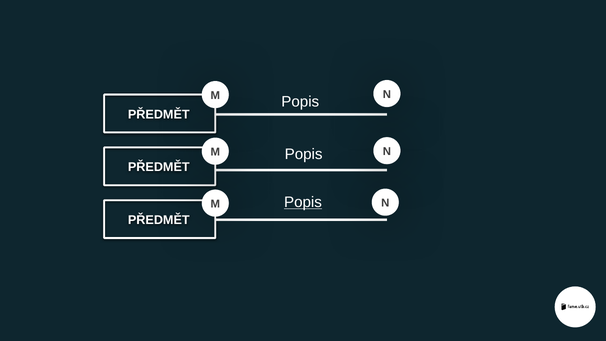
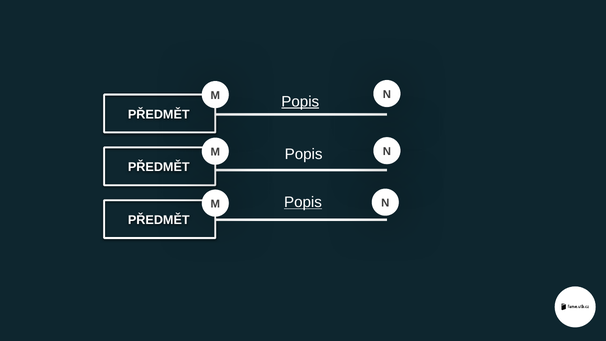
Popis at (300, 102) underline: none -> present
